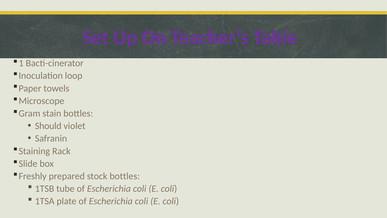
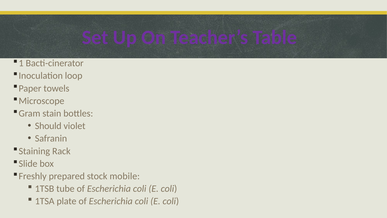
stock bottles: bottles -> mobile
